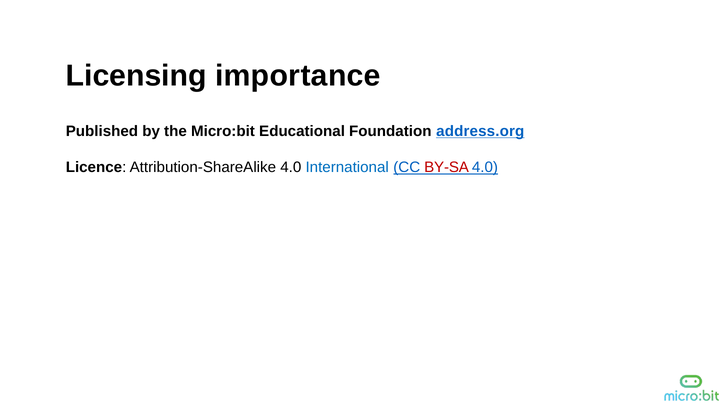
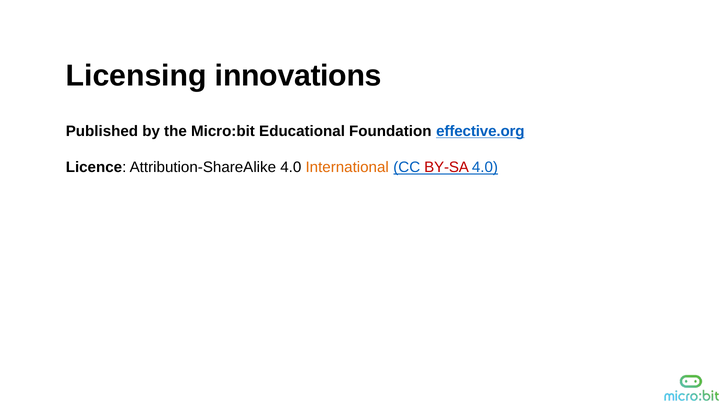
importance: importance -> innovations
address.org: address.org -> effective.org
International colour: blue -> orange
